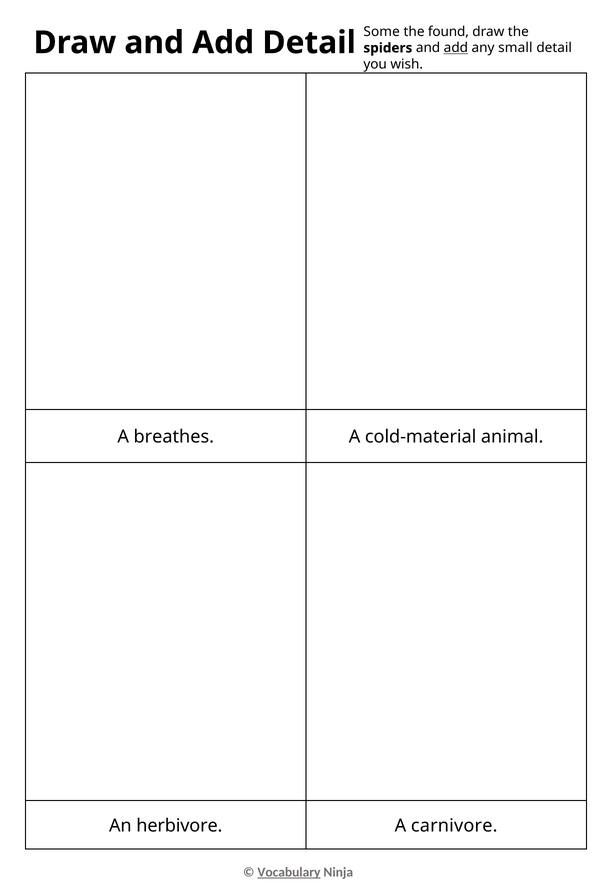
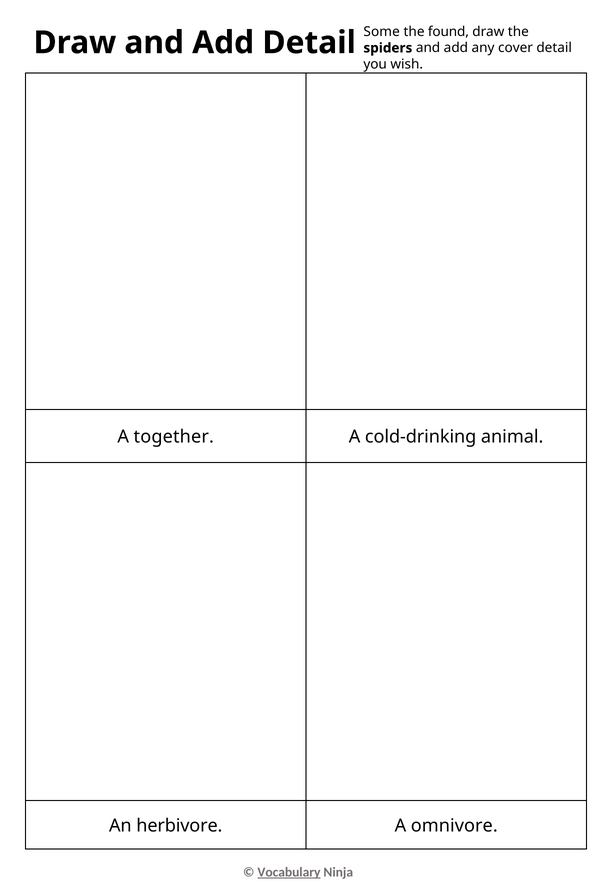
add at (456, 48) underline: present -> none
small: small -> cover
breathes: breathes -> together
cold-material: cold-material -> cold-drinking
carnivore: carnivore -> omnivore
